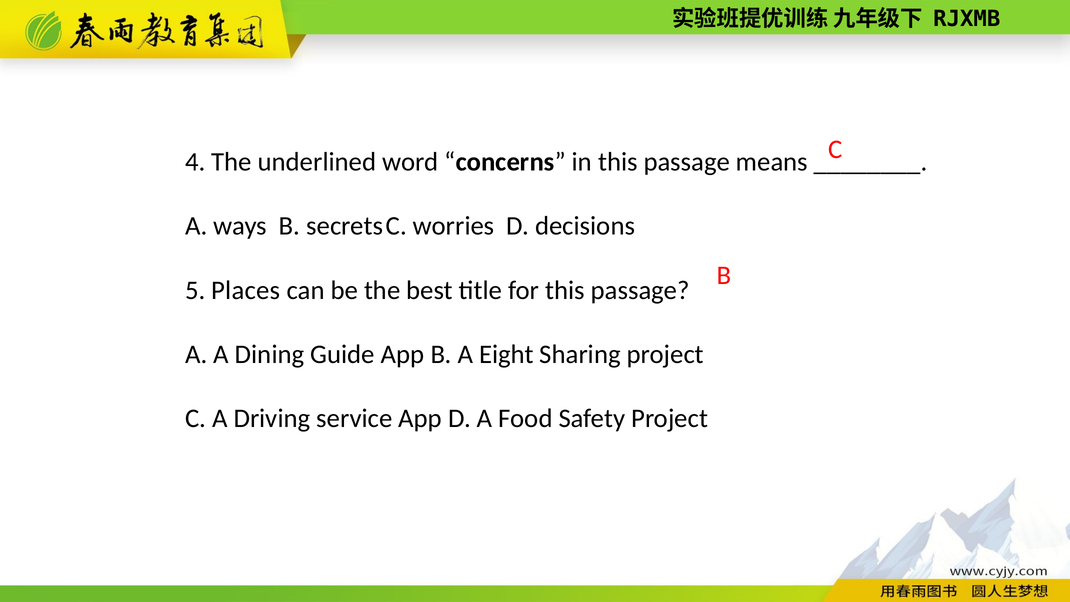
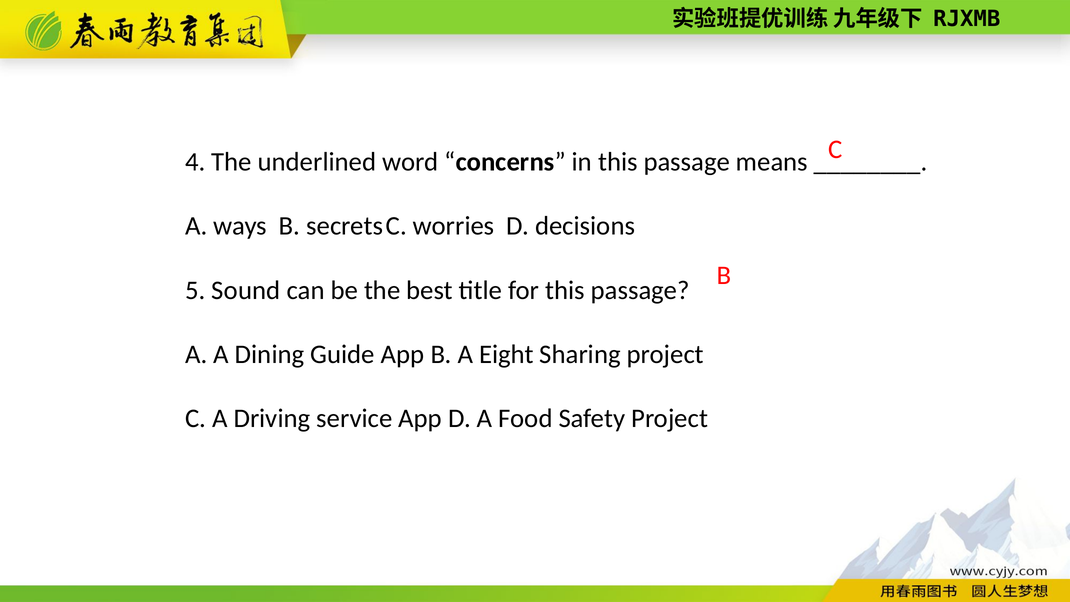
Places: Places -> Sound
